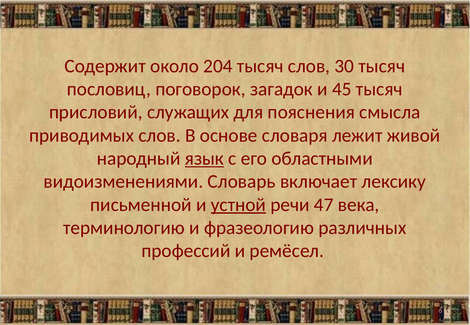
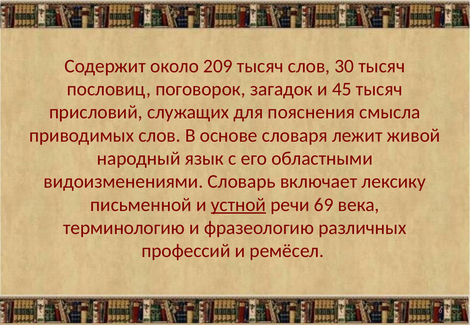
204: 204 -> 209
язык underline: present -> none
47: 47 -> 69
